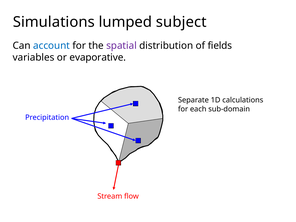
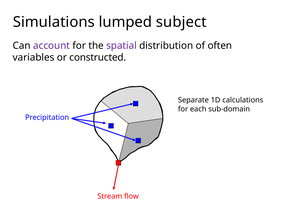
account colour: blue -> purple
fields: fields -> often
evaporative: evaporative -> constructed
